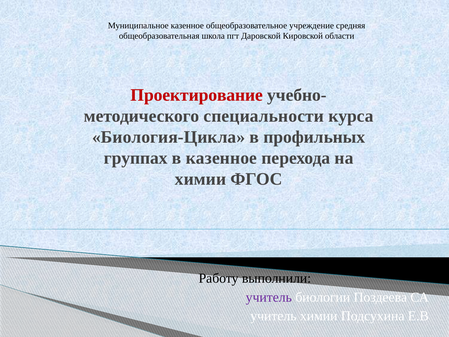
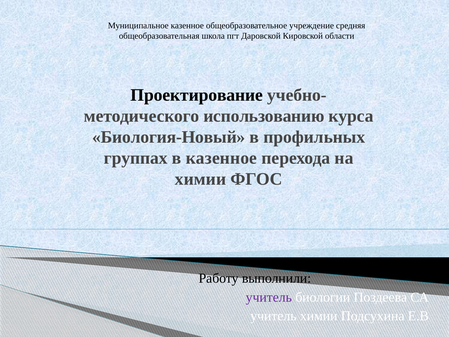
Проектирование colour: red -> black
специальности: специальности -> использованию
Биология-Цикла: Биология-Цикла -> Биология-Новый
